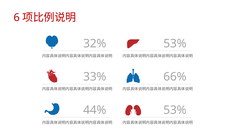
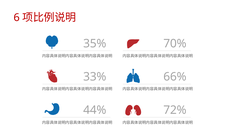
32%: 32% -> 35%
53% at (175, 44): 53% -> 70%
53% at (175, 110): 53% -> 72%
